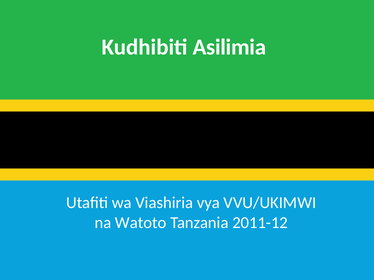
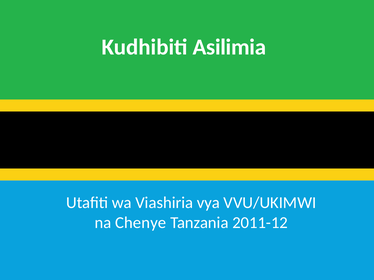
Watoto: Watoto -> Chenye
